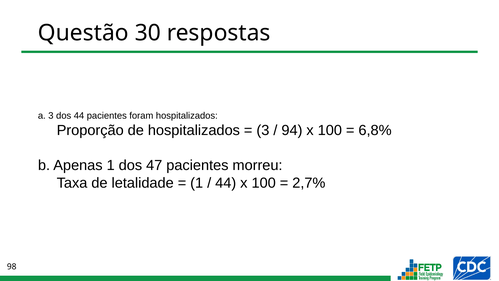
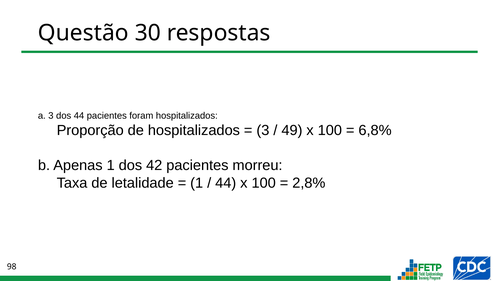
94: 94 -> 49
47: 47 -> 42
2,7%: 2,7% -> 2,8%
